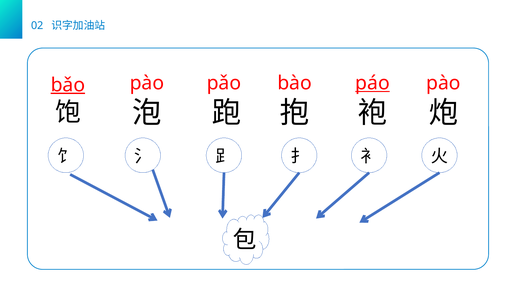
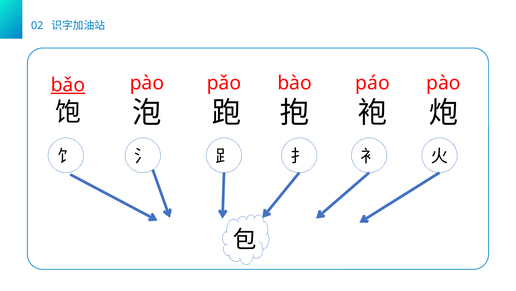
páo underline: present -> none
